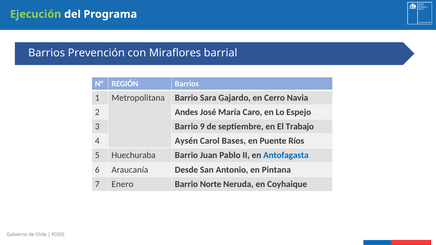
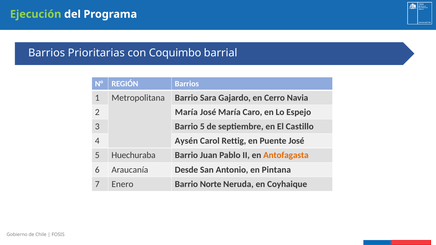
Prevención: Prevención -> Prioritarias
Miraflores: Miraflores -> Coquimbo
2 Andes: Andes -> María
Barrio 9: 9 -> 5
Trabajo: Trabajo -> Castillo
Bases: Bases -> Rettig
Puente Ríos: Ríos -> José
Antofagasta colour: blue -> orange
